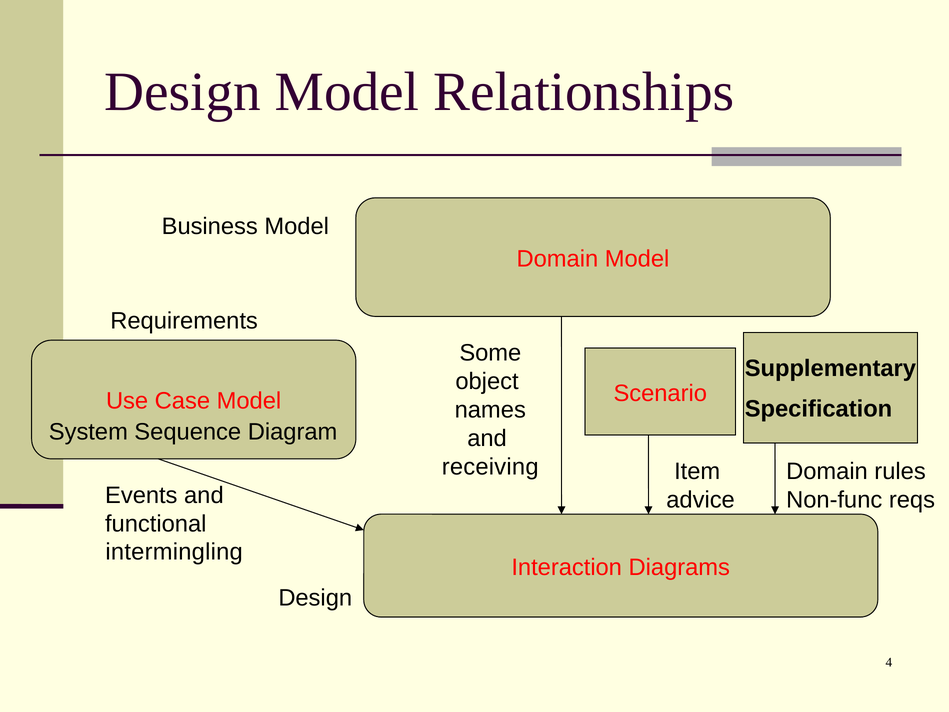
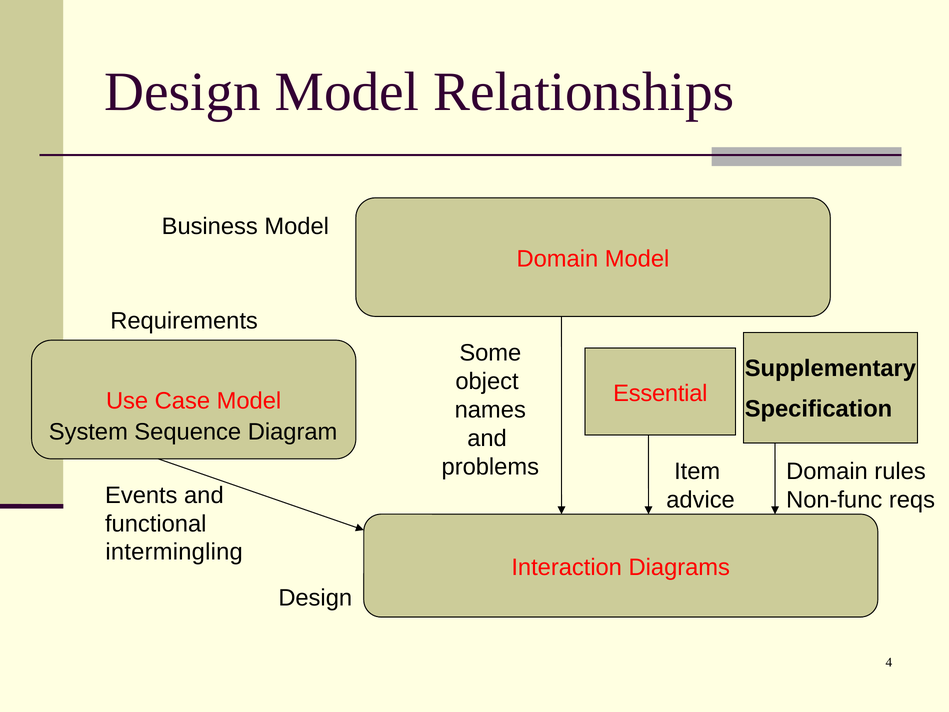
Scenario: Scenario -> Essential
receiving: receiving -> problems
